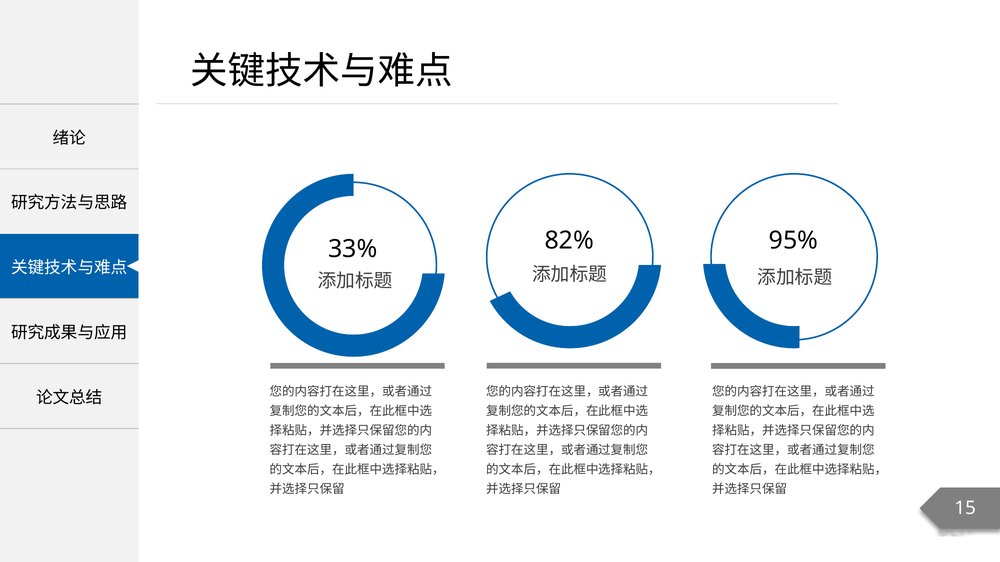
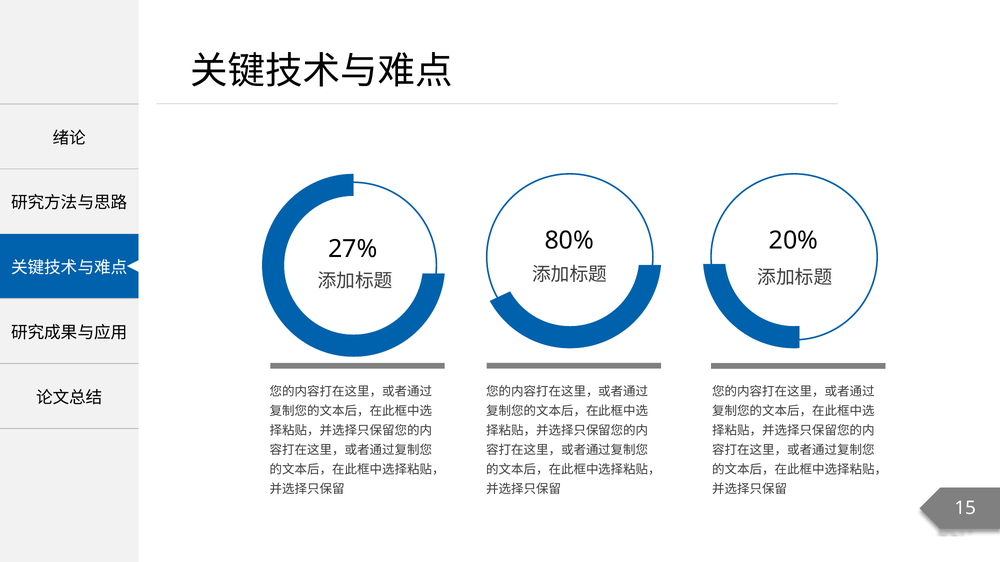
82%: 82% -> 80%
95%: 95% -> 20%
33%: 33% -> 27%
